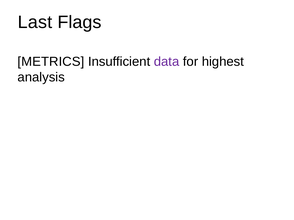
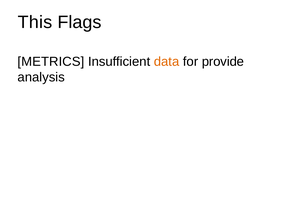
Last: Last -> This
data colour: purple -> orange
highest: highest -> provide
